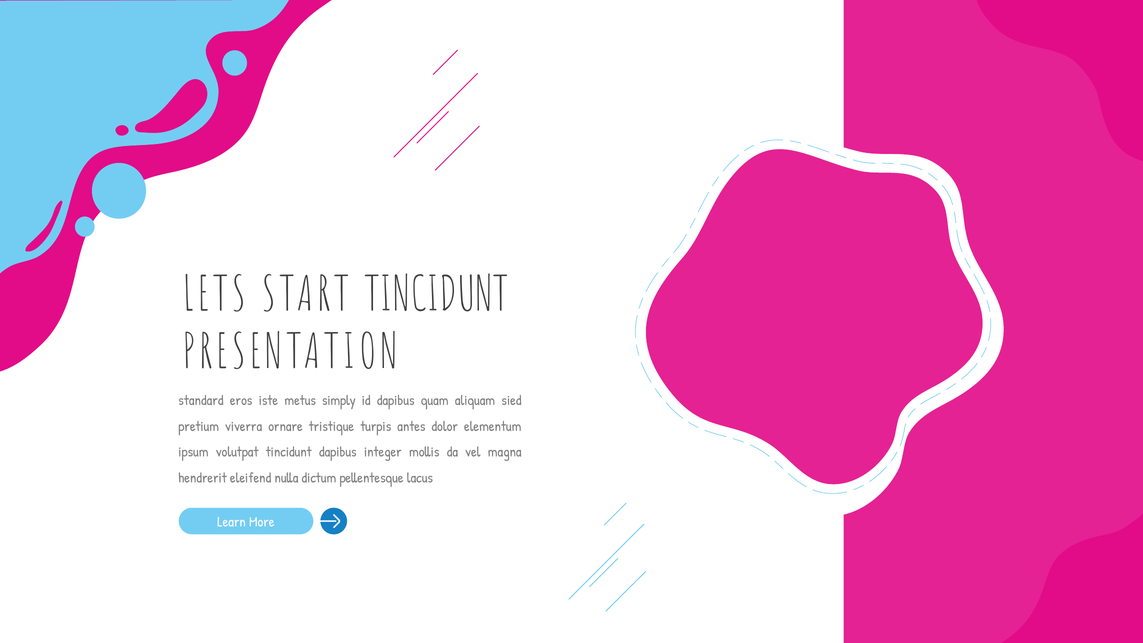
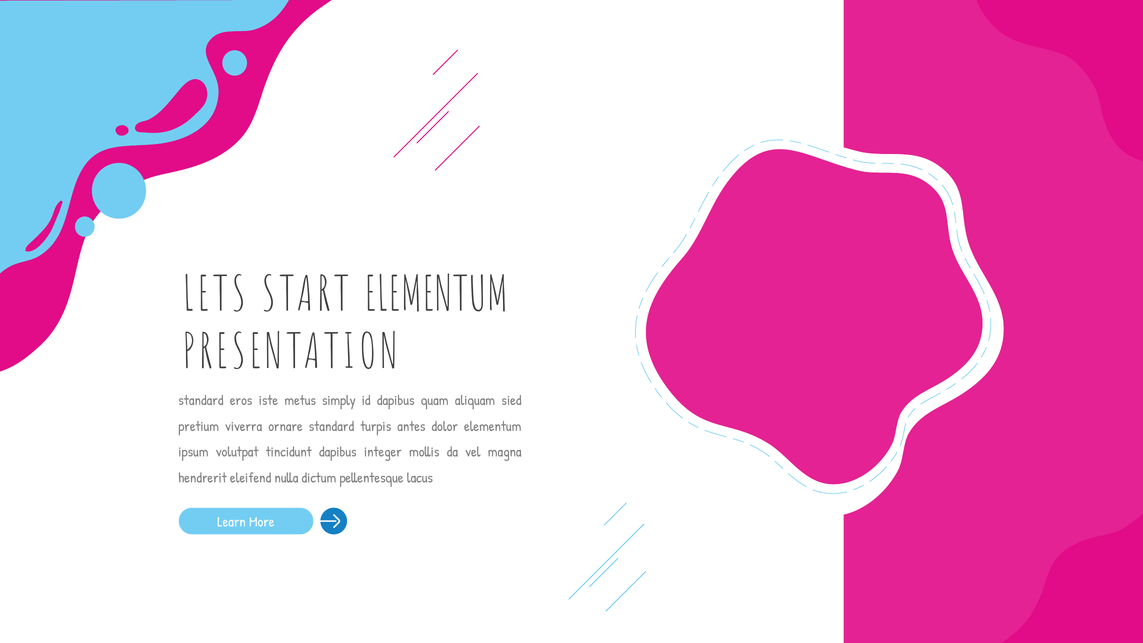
START TINCIDUNT: TINCIDUNT -> ELEMENTUM
ornare tristique: tristique -> standard
